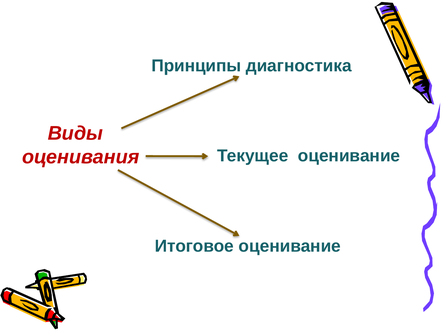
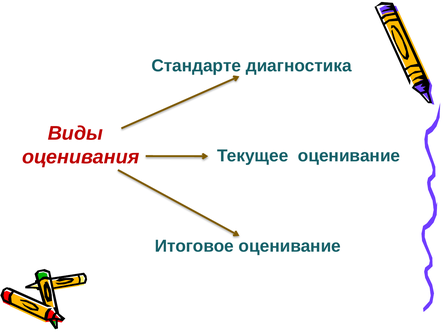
Принципы: Принципы -> Стандарте
